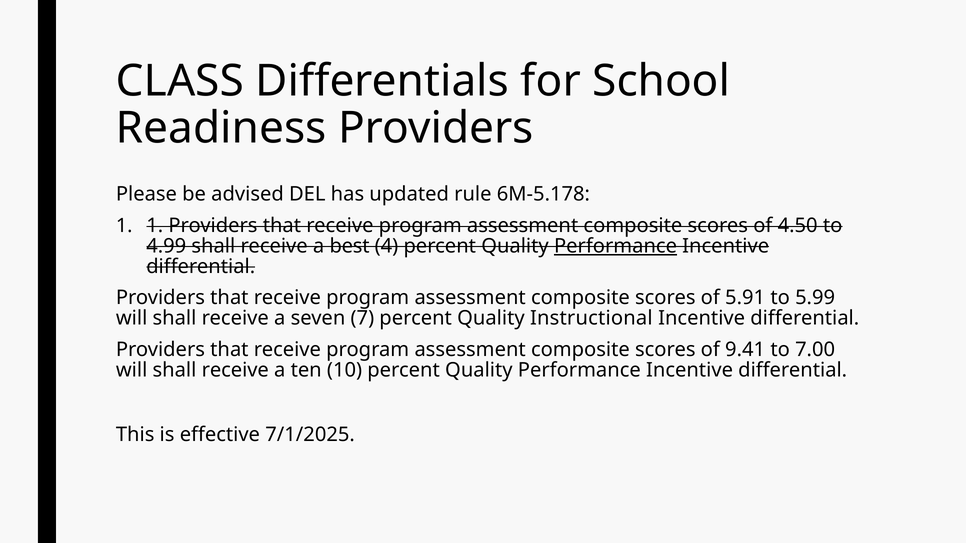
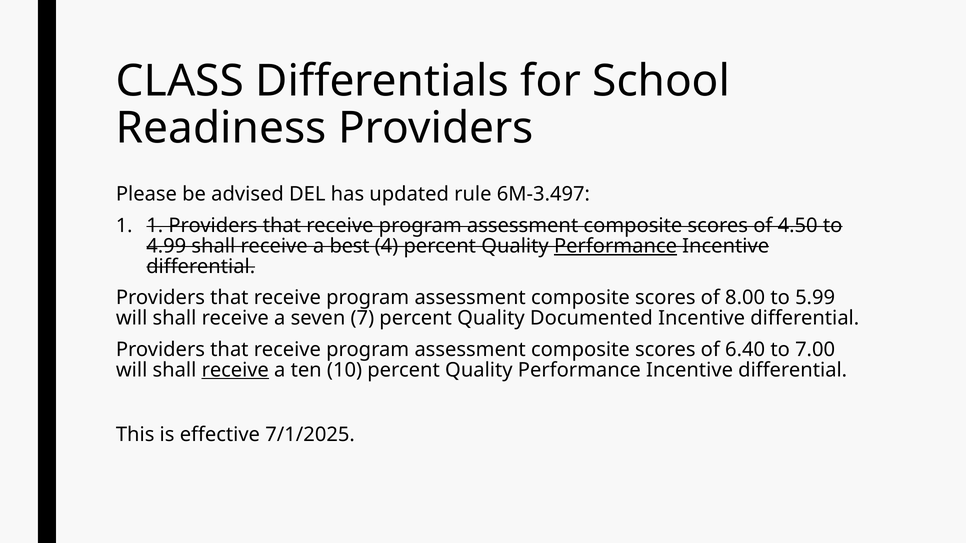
6M-5.178: 6M-5.178 -> 6M-3.497
5.91: 5.91 -> 8.00
Instructional: Instructional -> Documented
9.41: 9.41 -> 6.40
receive at (235, 370) underline: none -> present
